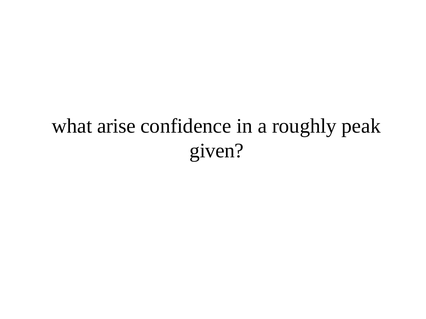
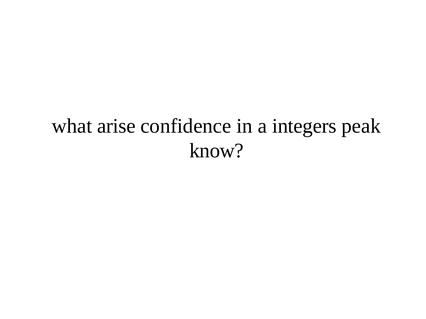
roughly: roughly -> integers
given: given -> know
